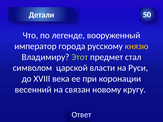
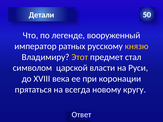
города: города -> ратных
Этот colour: light green -> yellow
весенний: весенний -> прятаться
связан: связан -> всегда
